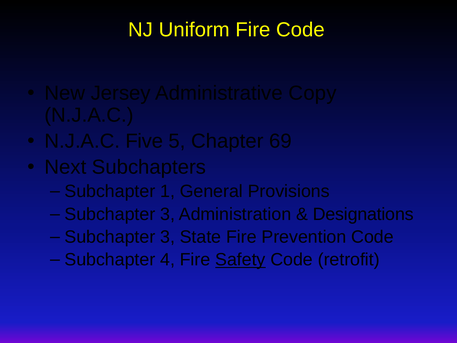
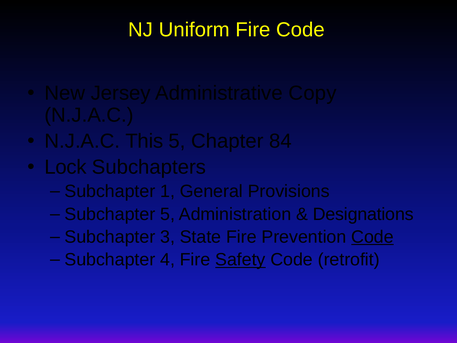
Five: Five -> This
69: 69 -> 84
Next: Next -> Lock
3 at (168, 214): 3 -> 5
Code at (372, 237) underline: none -> present
